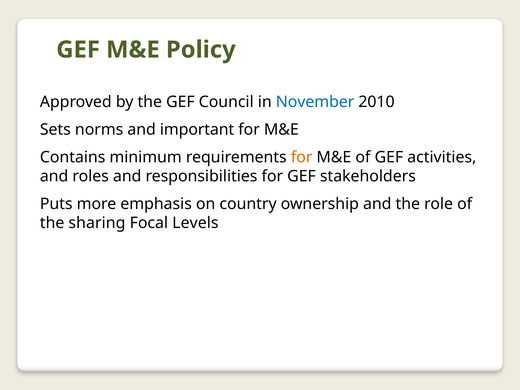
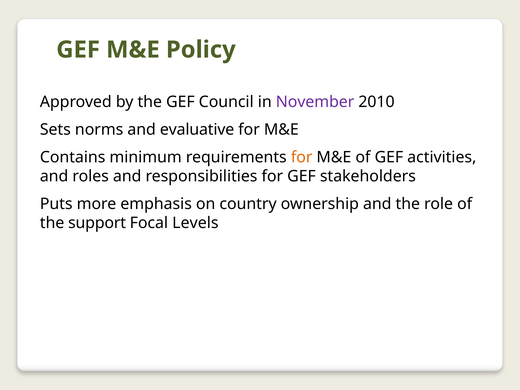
November colour: blue -> purple
important: important -> evaluative
sharing: sharing -> support
